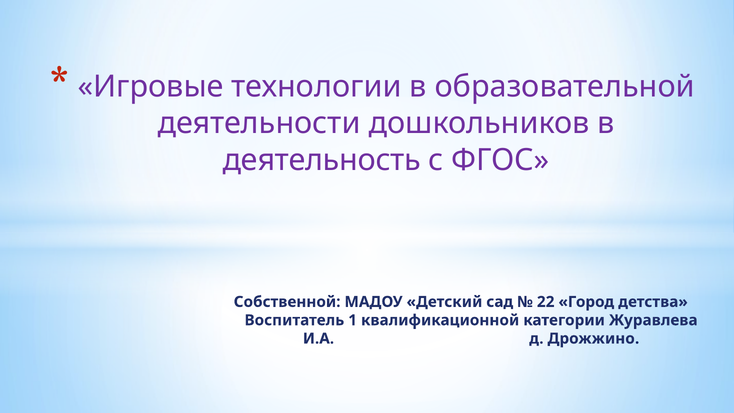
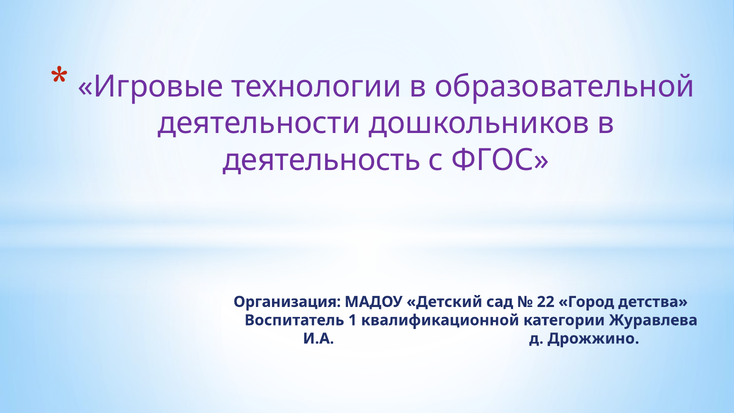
Собственной: Собственной -> Организация
